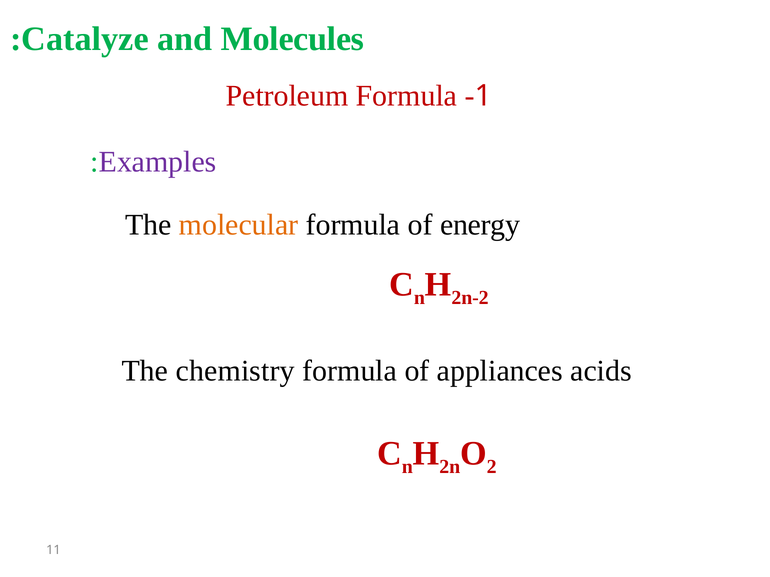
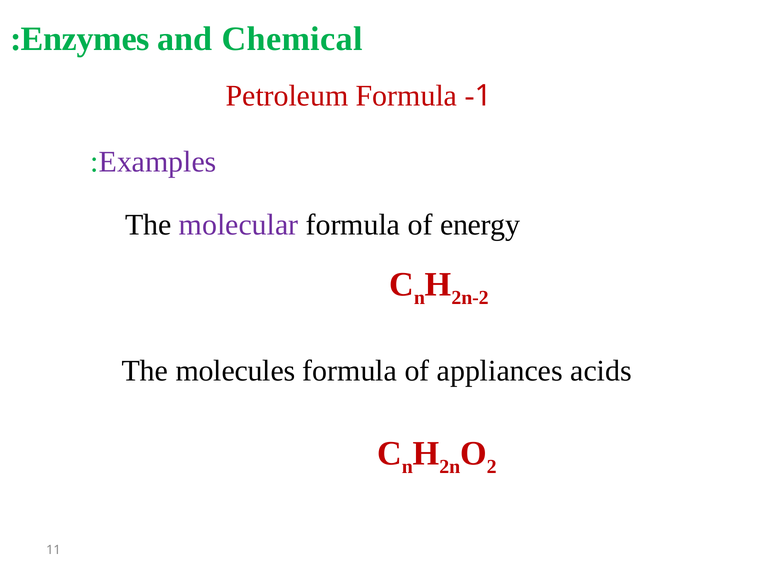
Catalyze: Catalyze -> Enzymes
Molecules: Molecules -> Chemical
molecular colour: orange -> purple
chemistry: chemistry -> molecules
